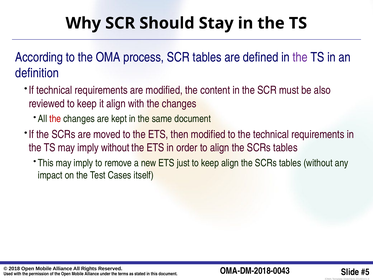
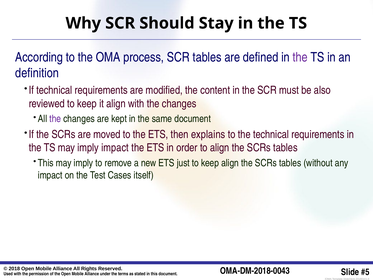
the at (55, 119) colour: red -> purple
then modified: modified -> explains
imply without: without -> impact
